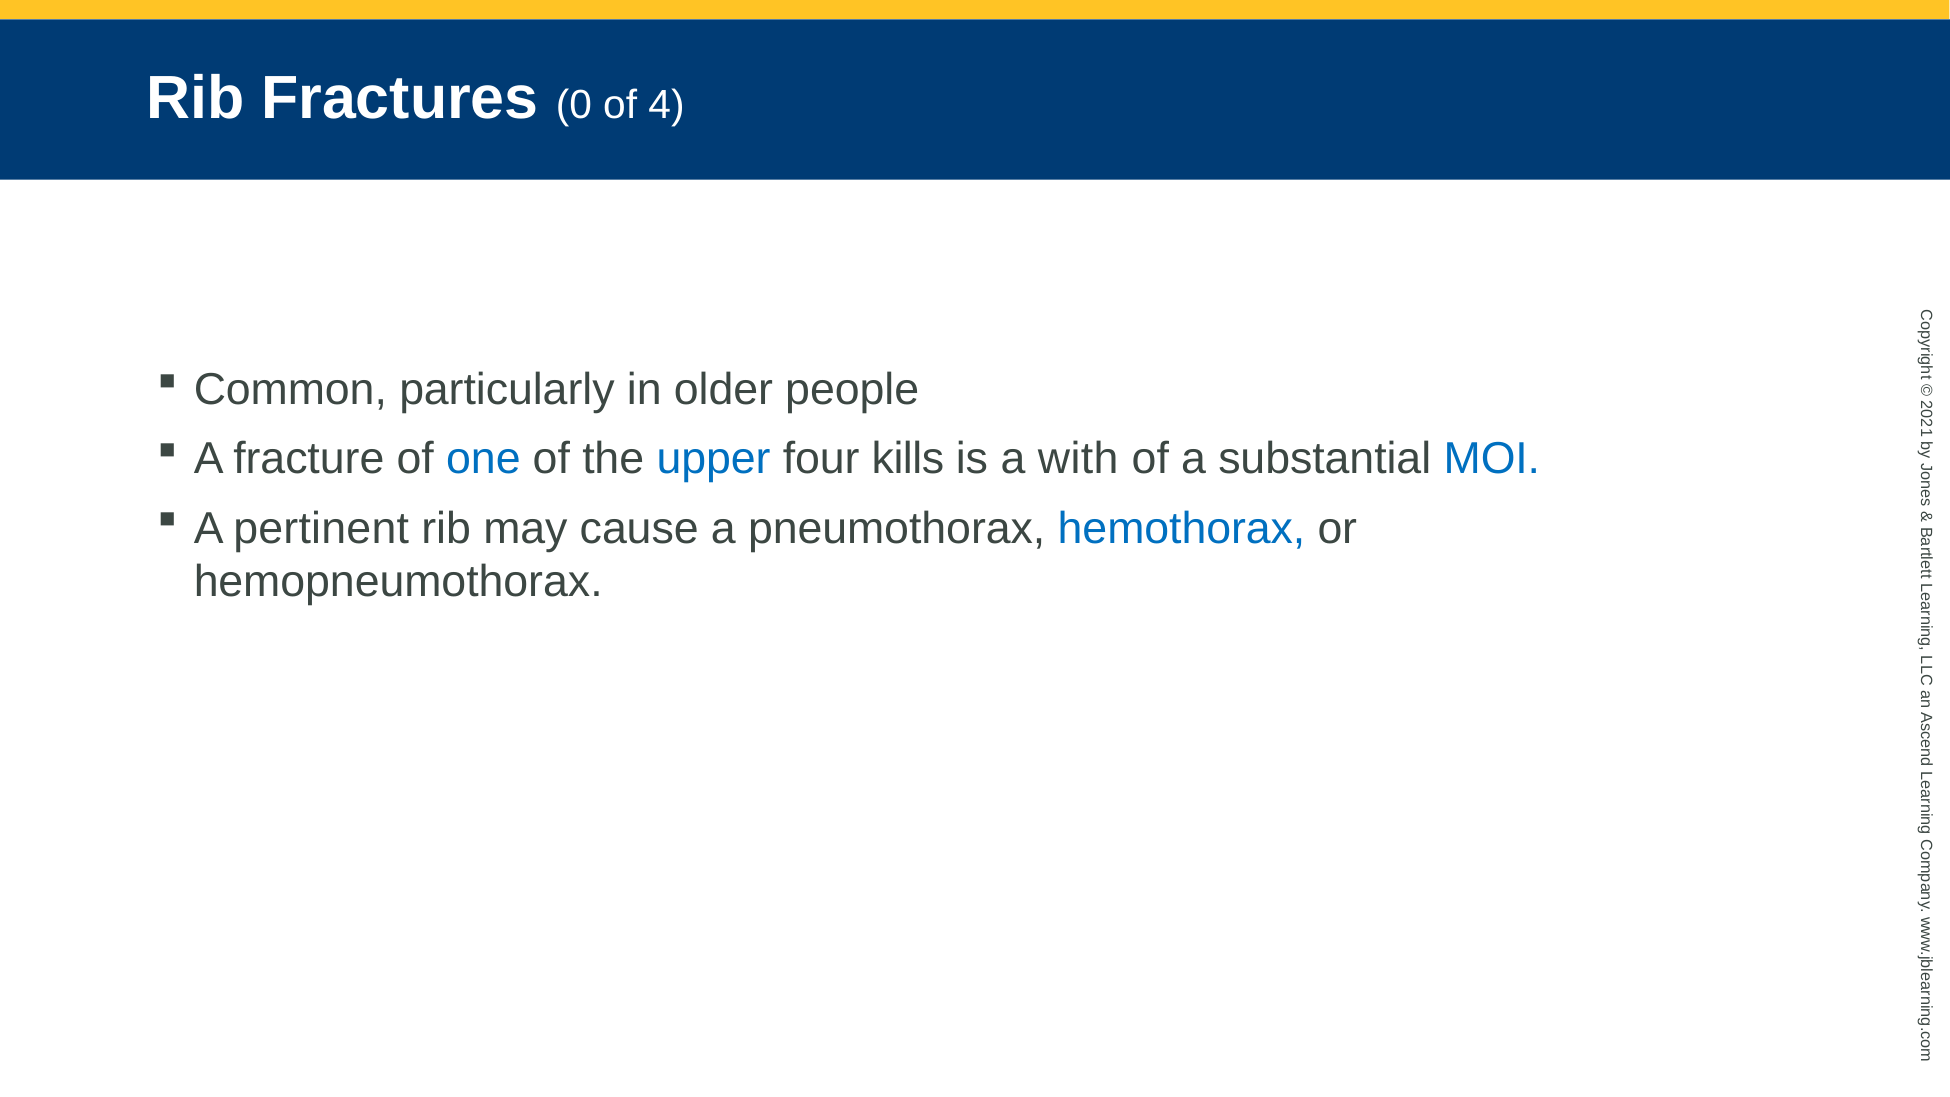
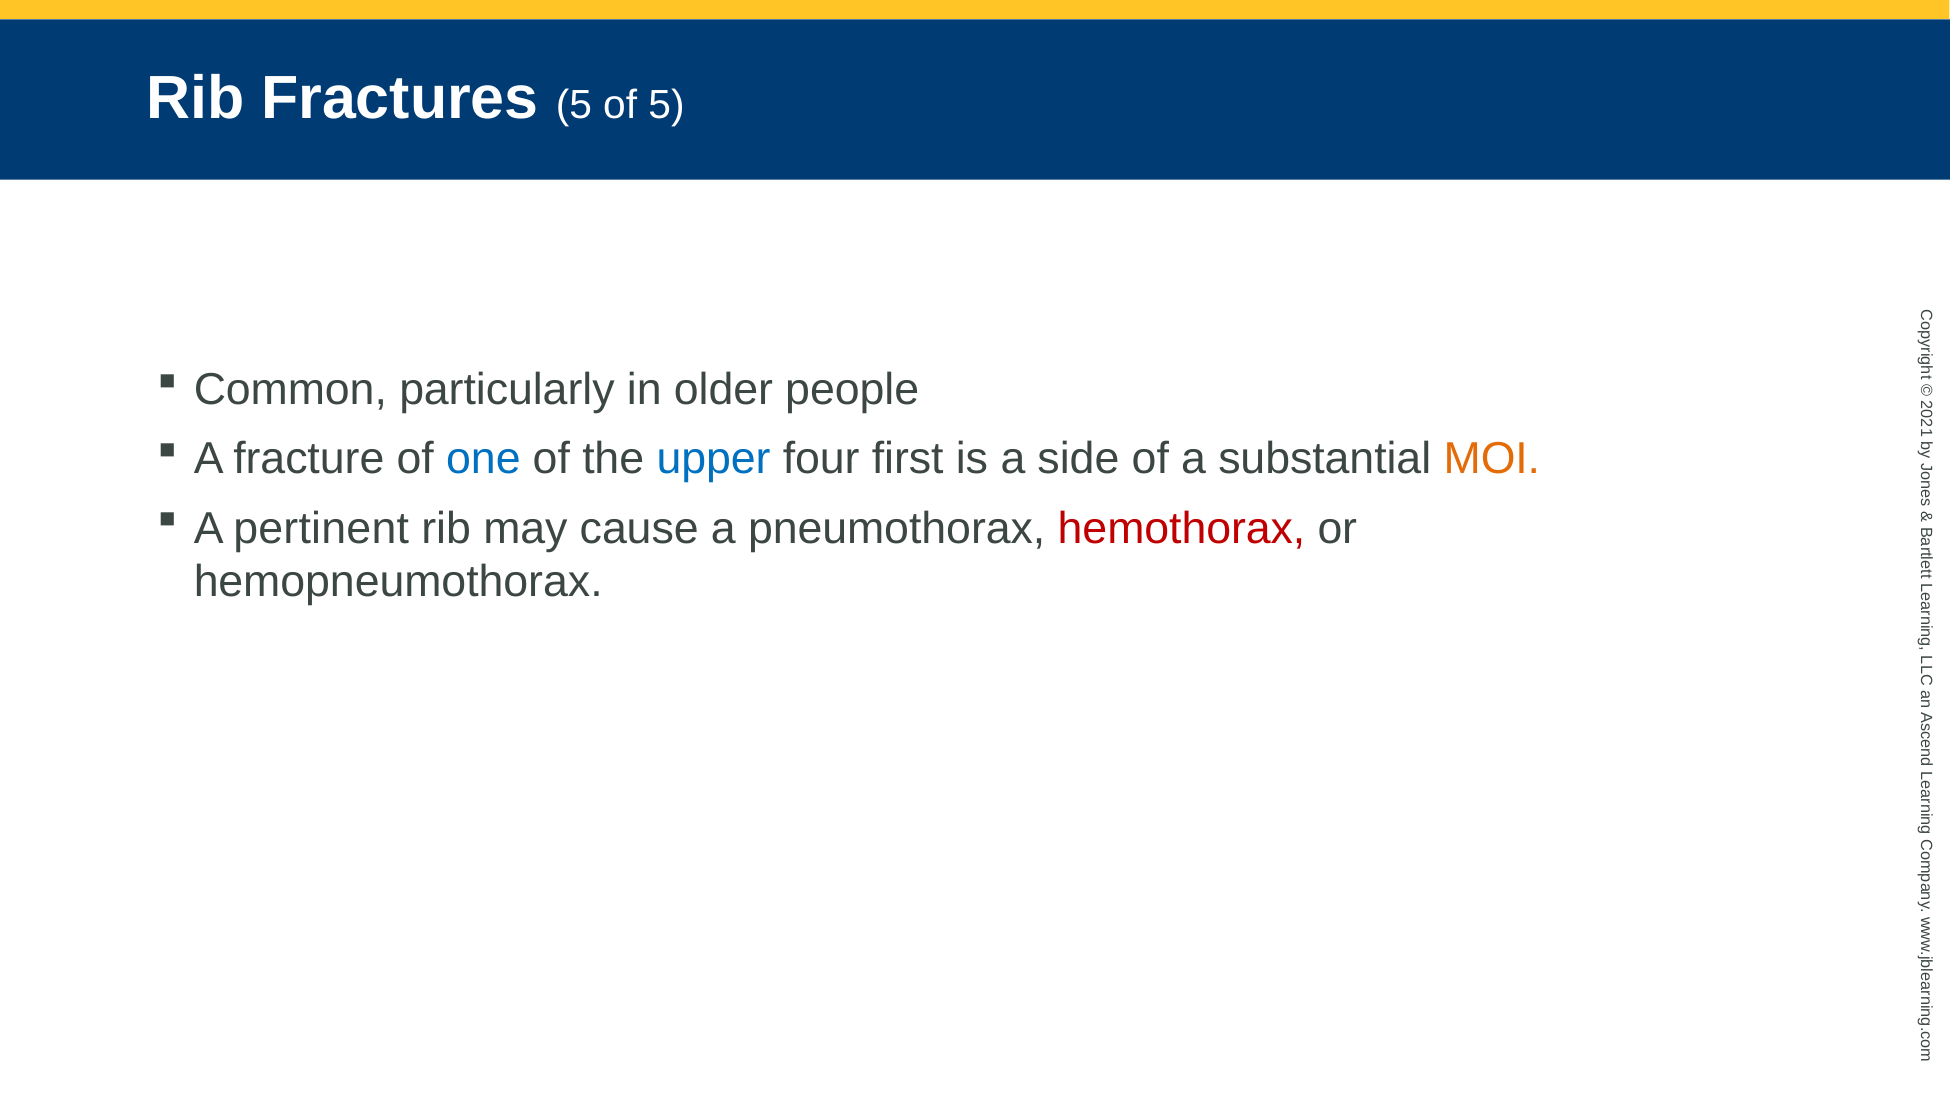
Fractures 0: 0 -> 5
of 4: 4 -> 5
kills: kills -> first
with: with -> side
MOI colour: blue -> orange
hemothorax colour: blue -> red
